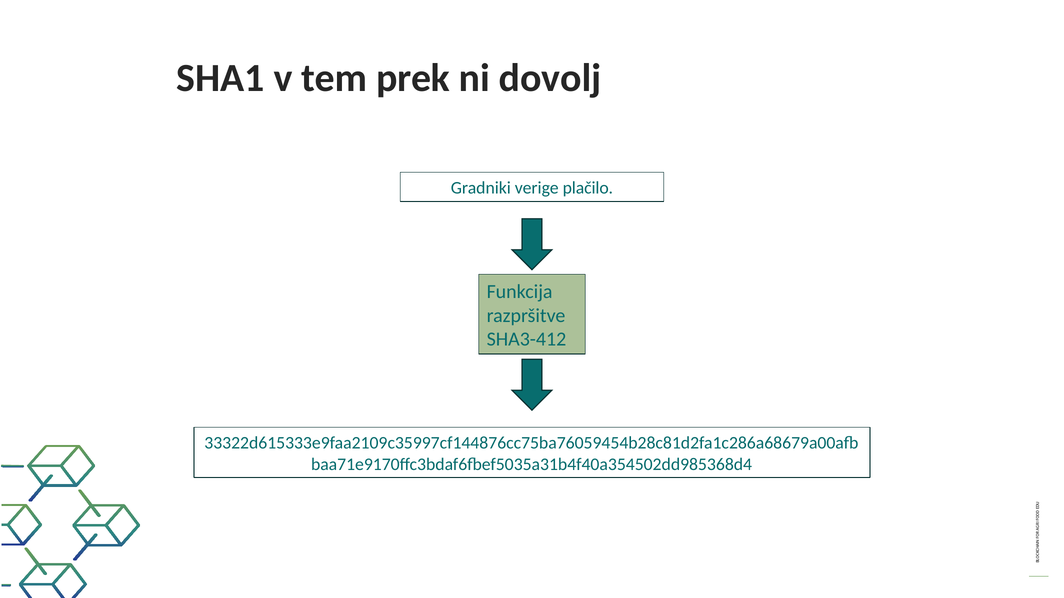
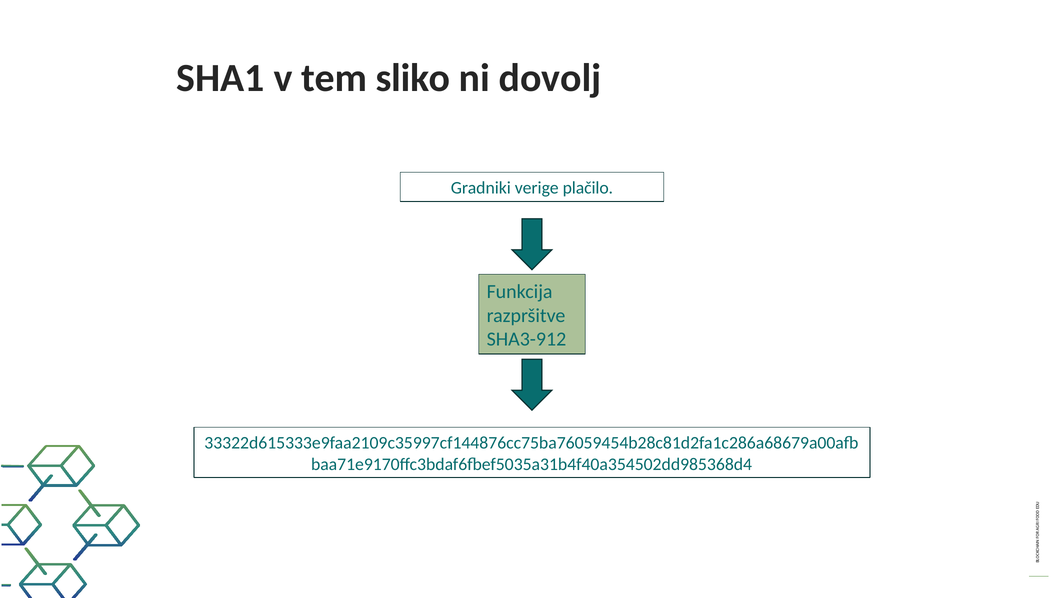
prek: prek -> sliko
SHA3-412: SHA3-412 -> SHA3-912
